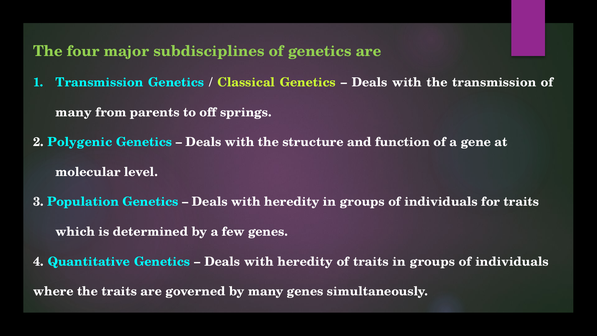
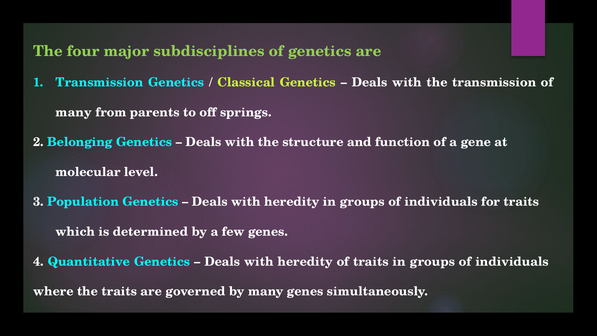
Polygenic: Polygenic -> Belonging
